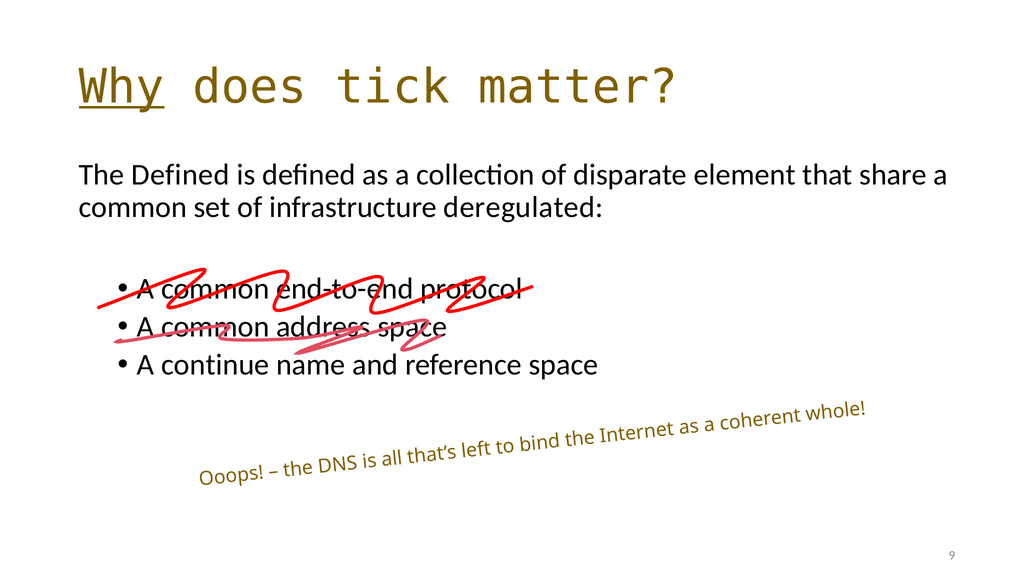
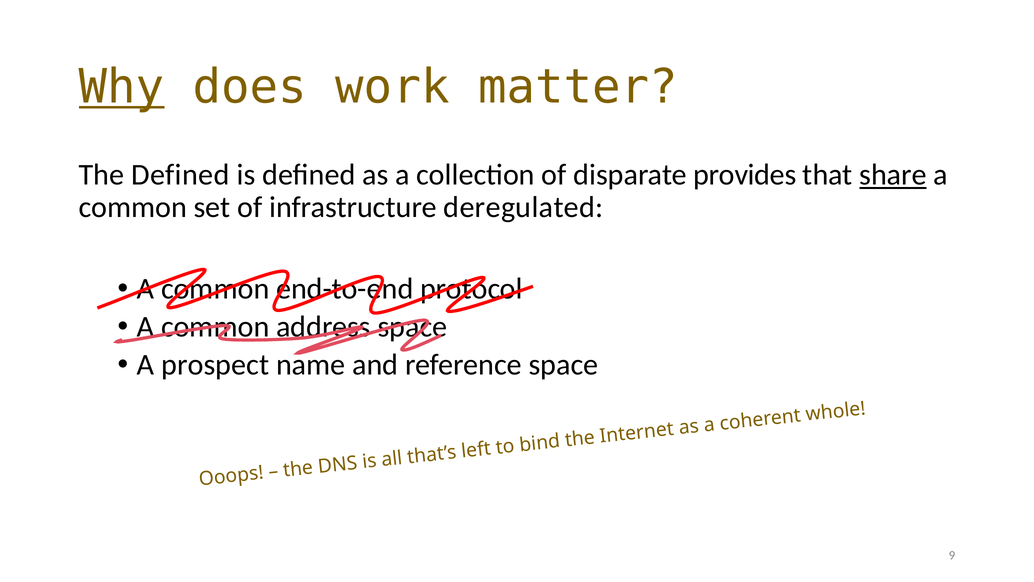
tick: tick -> work
element: element -> provides
share underline: none -> present
continue: continue -> prospect
